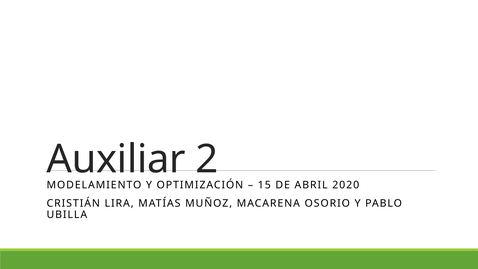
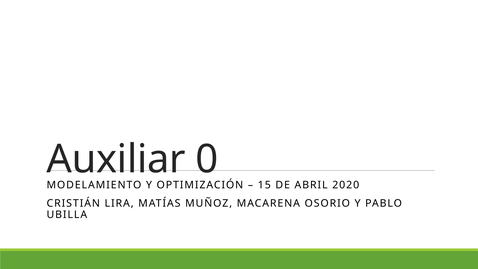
2: 2 -> 0
